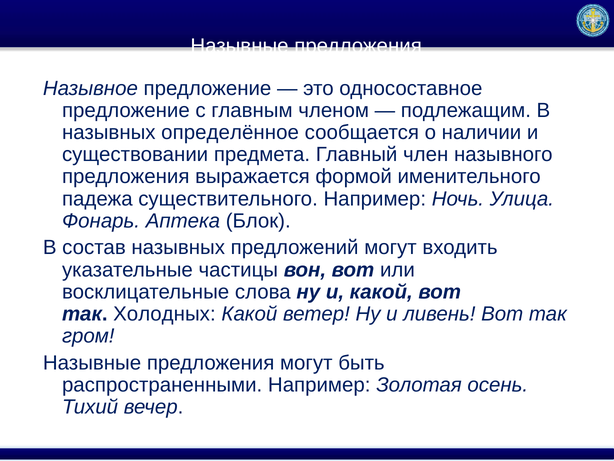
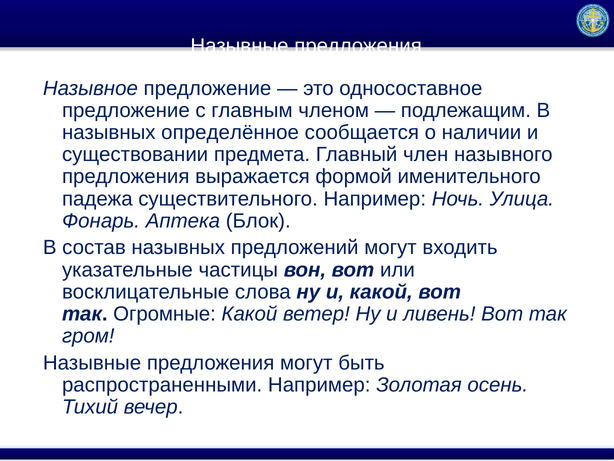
Холодных: Холодных -> Огромные
